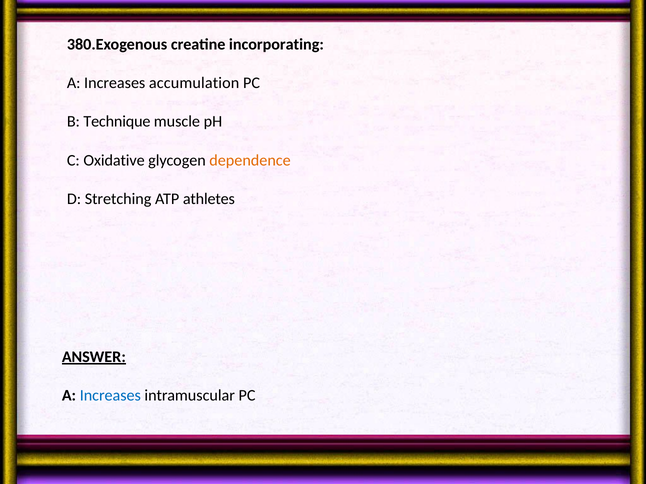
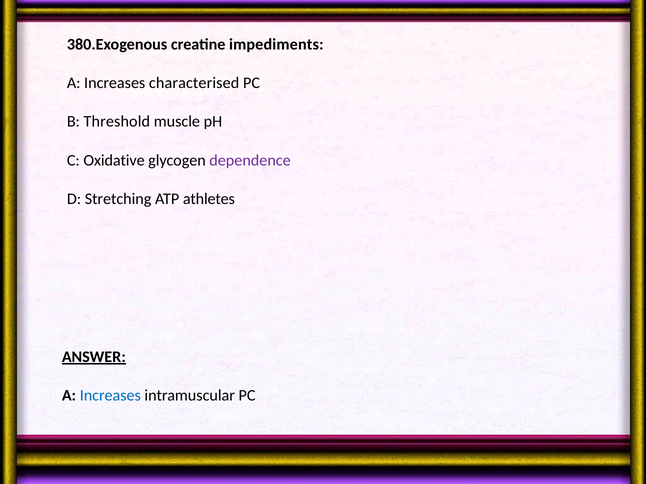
incorporating: incorporating -> impediments
accumulation: accumulation -> characterised
Technique: Technique -> Threshold
dependence colour: orange -> purple
